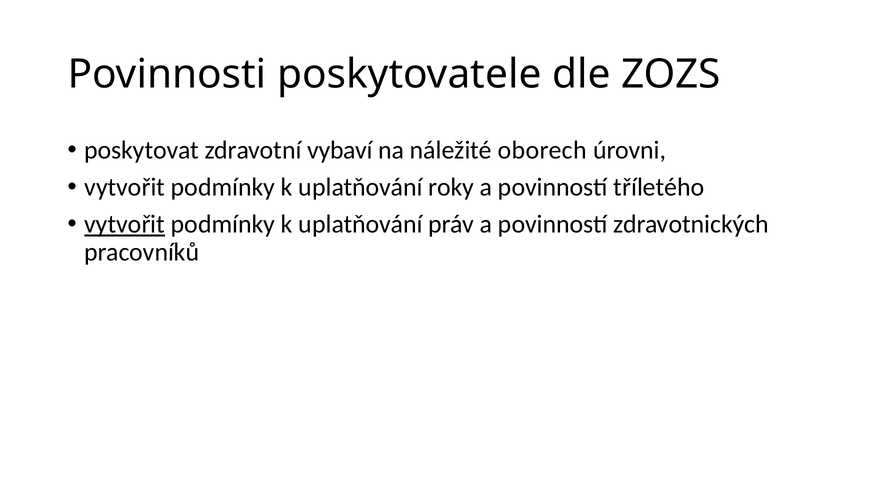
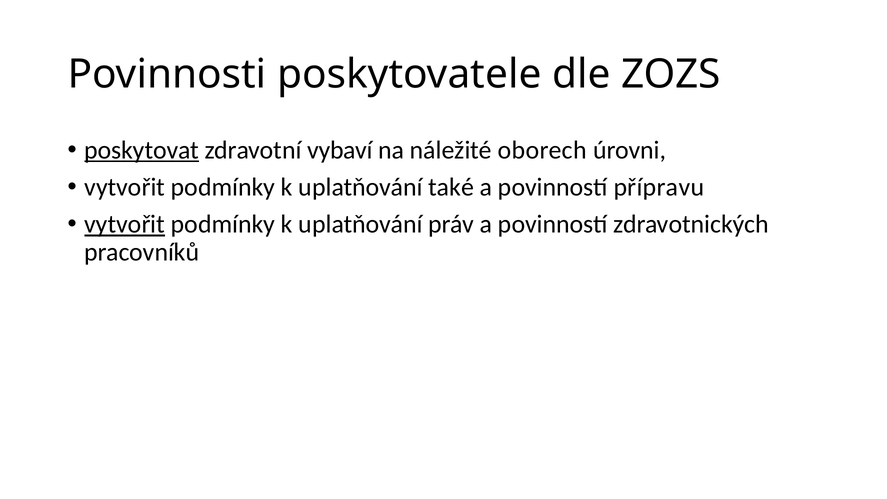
poskytovat underline: none -> present
roky: roky -> také
tříletého: tříletého -> přípravu
